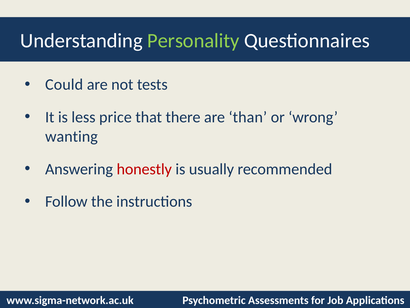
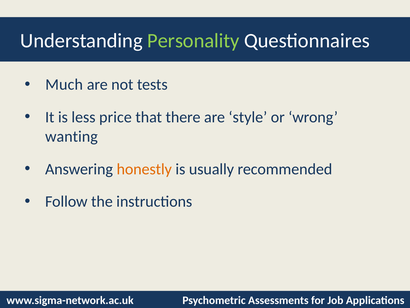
Could: Could -> Much
than: than -> style
honestly colour: red -> orange
